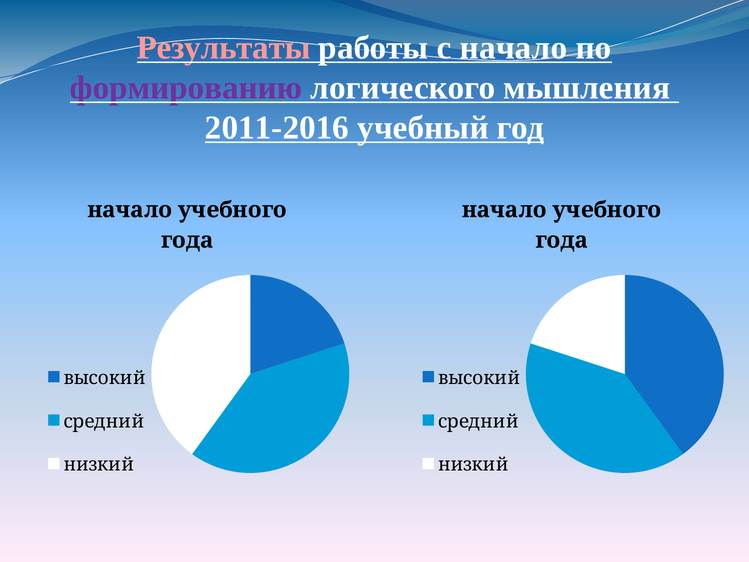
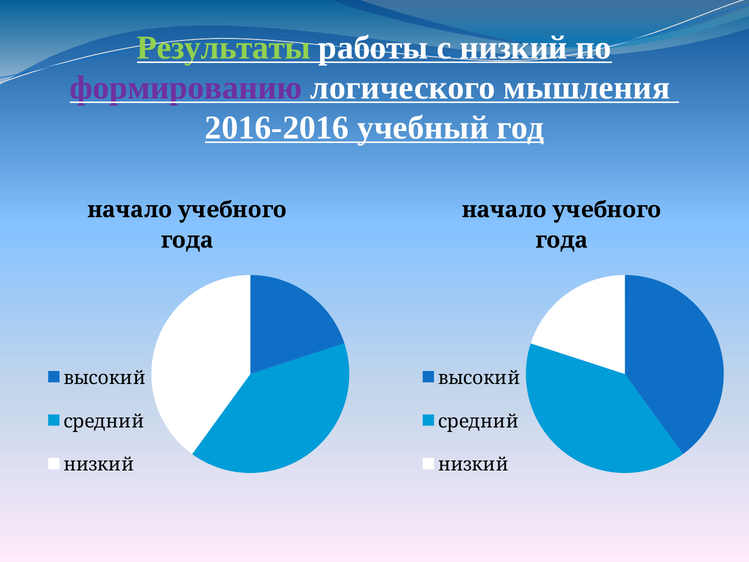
Результаты colour: pink -> light green
с начало: начало -> низкий
2011-2016: 2011-2016 -> 2016-2016
